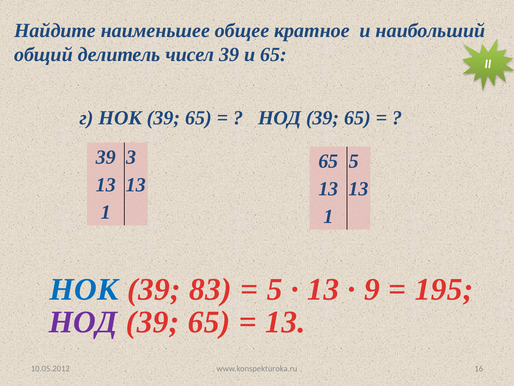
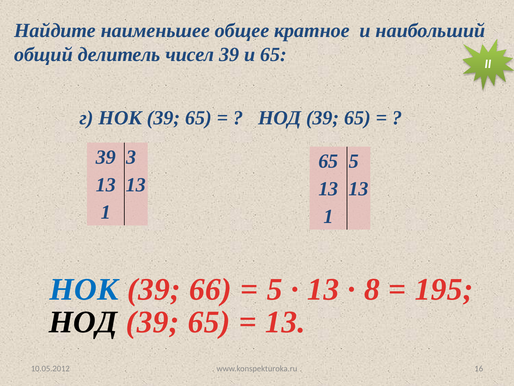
83: 83 -> 66
9: 9 -> 8
НОД at (83, 322) colour: purple -> black
